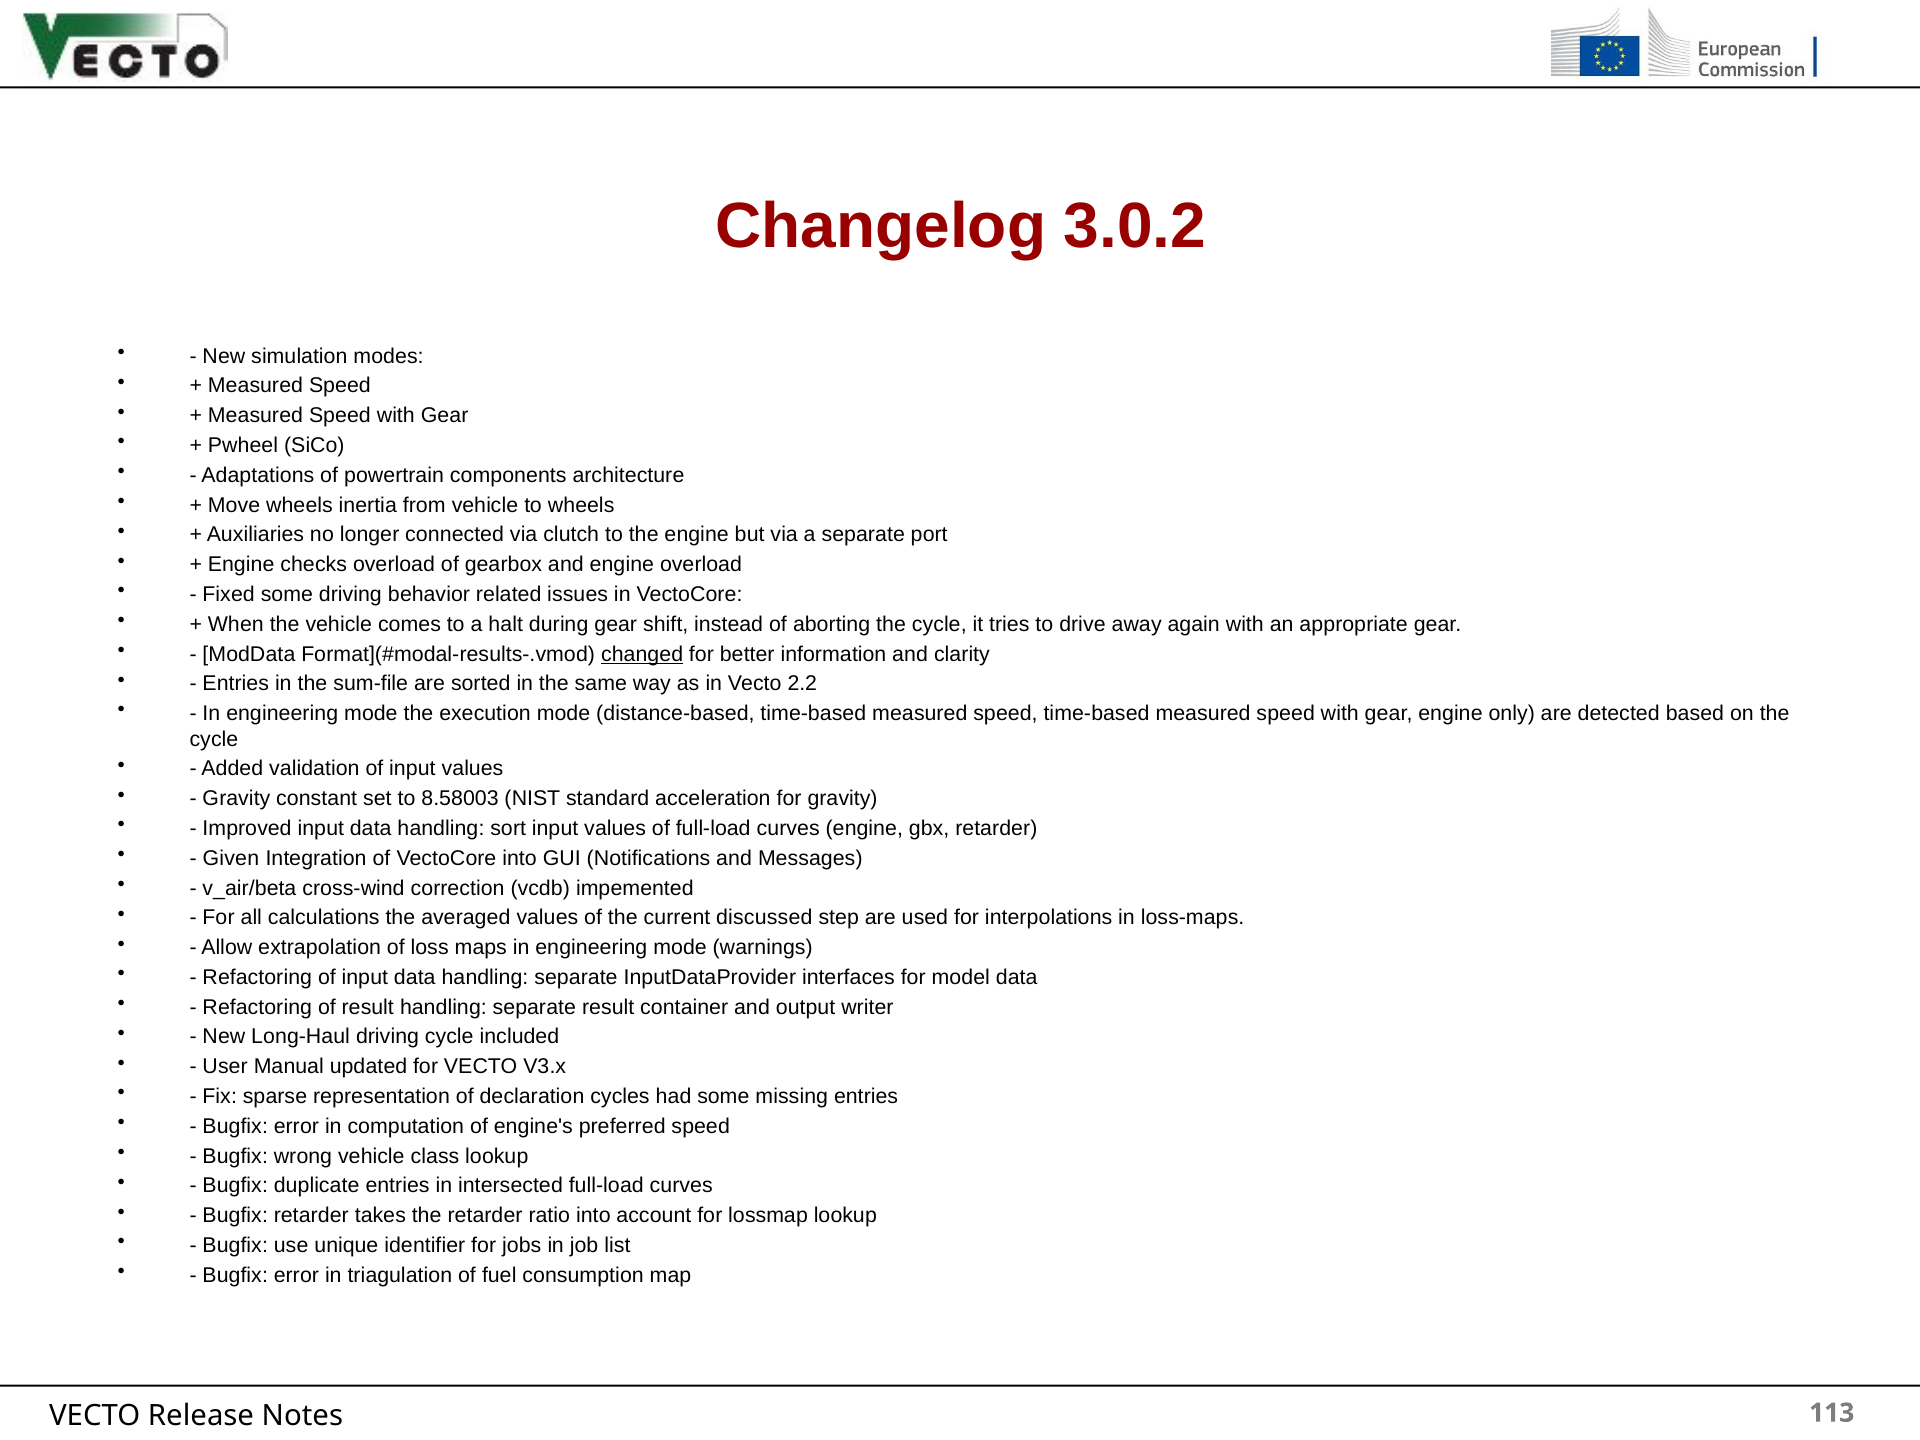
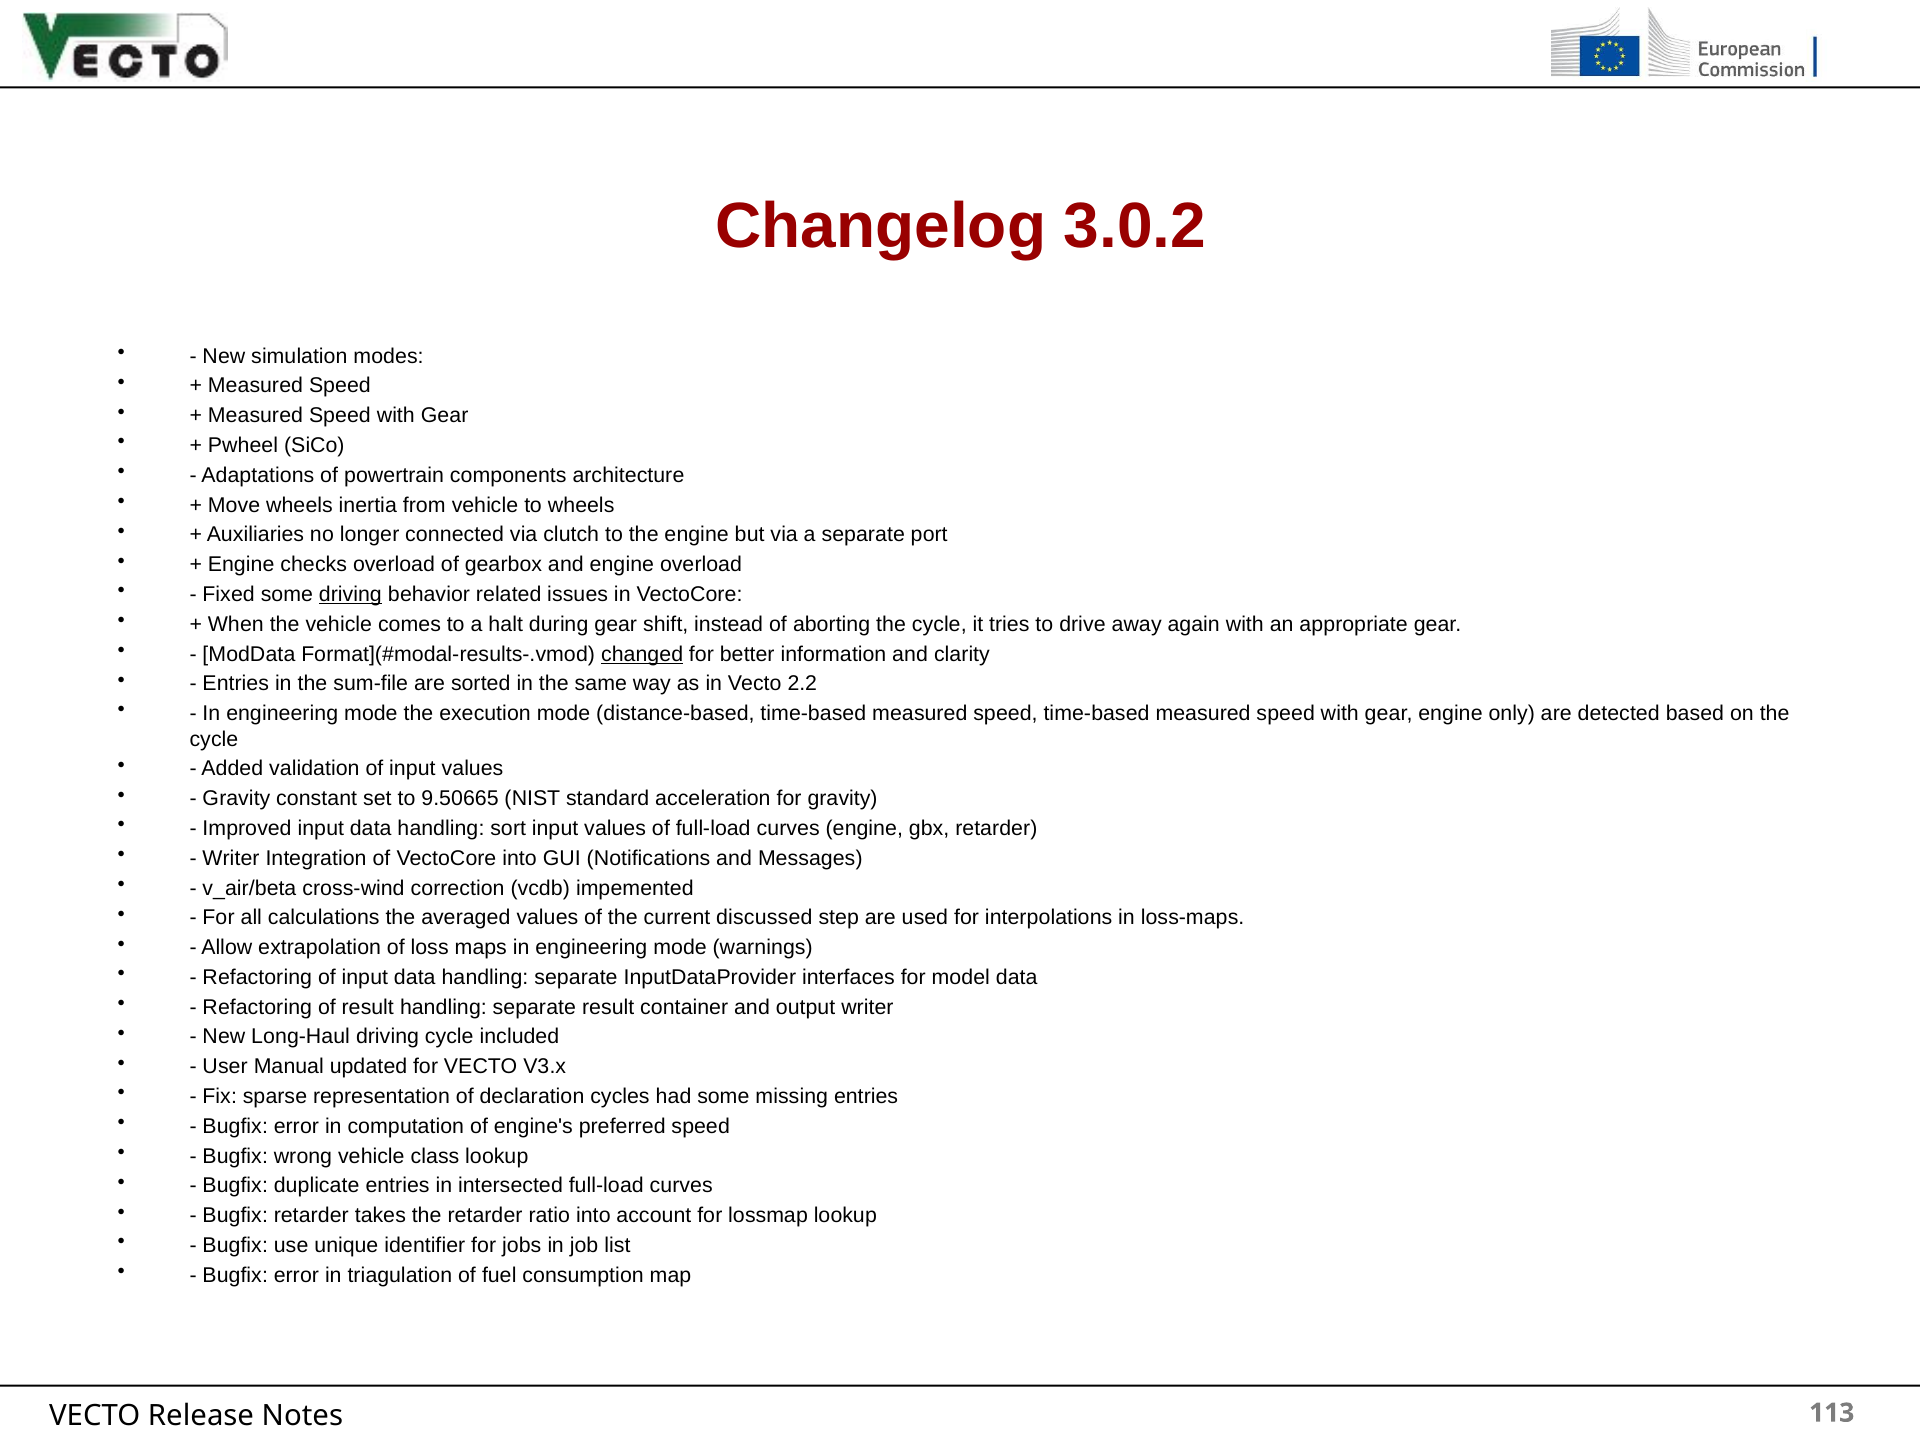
driving at (350, 594) underline: none -> present
8.58003: 8.58003 -> 9.50665
Given at (231, 858): Given -> Writer
